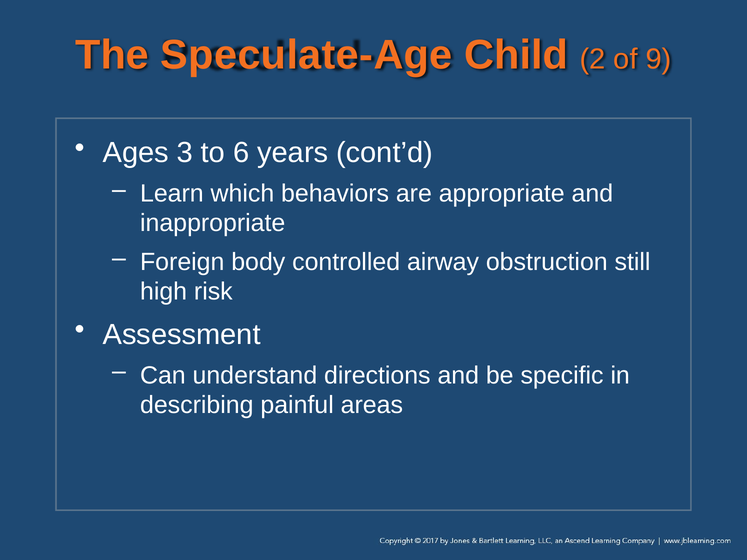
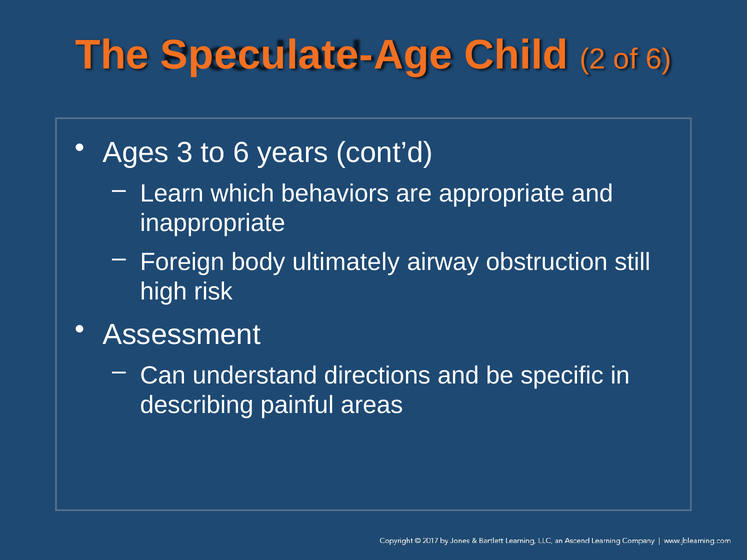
of 9: 9 -> 6
controlled: controlled -> ultimately
